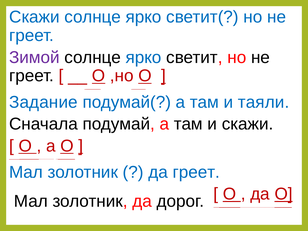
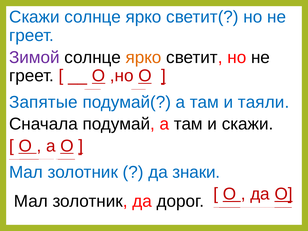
ярко at (144, 57) colour: blue -> orange
Задание: Задание -> Запятые
да греет: греет -> знаки
